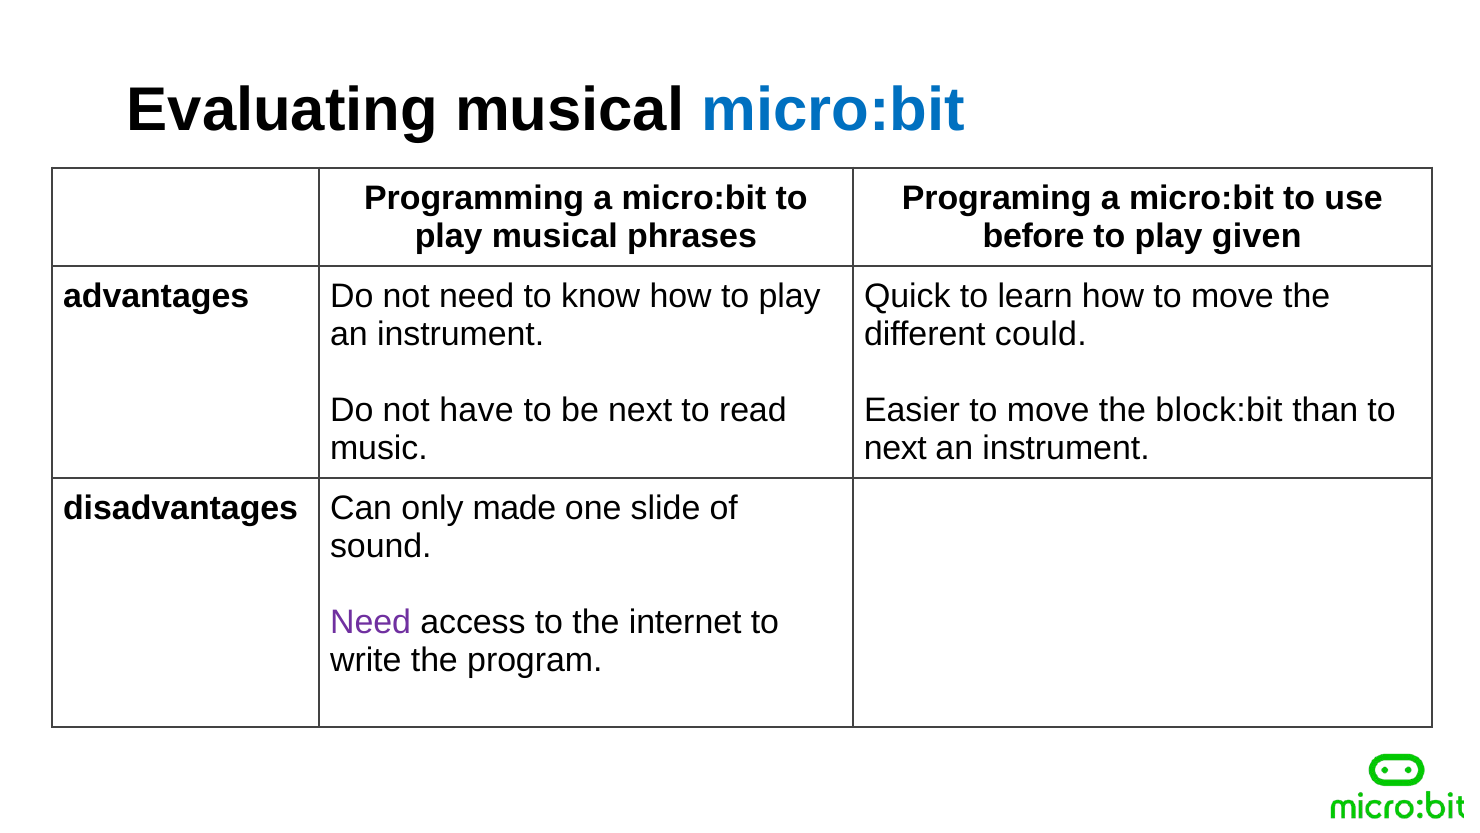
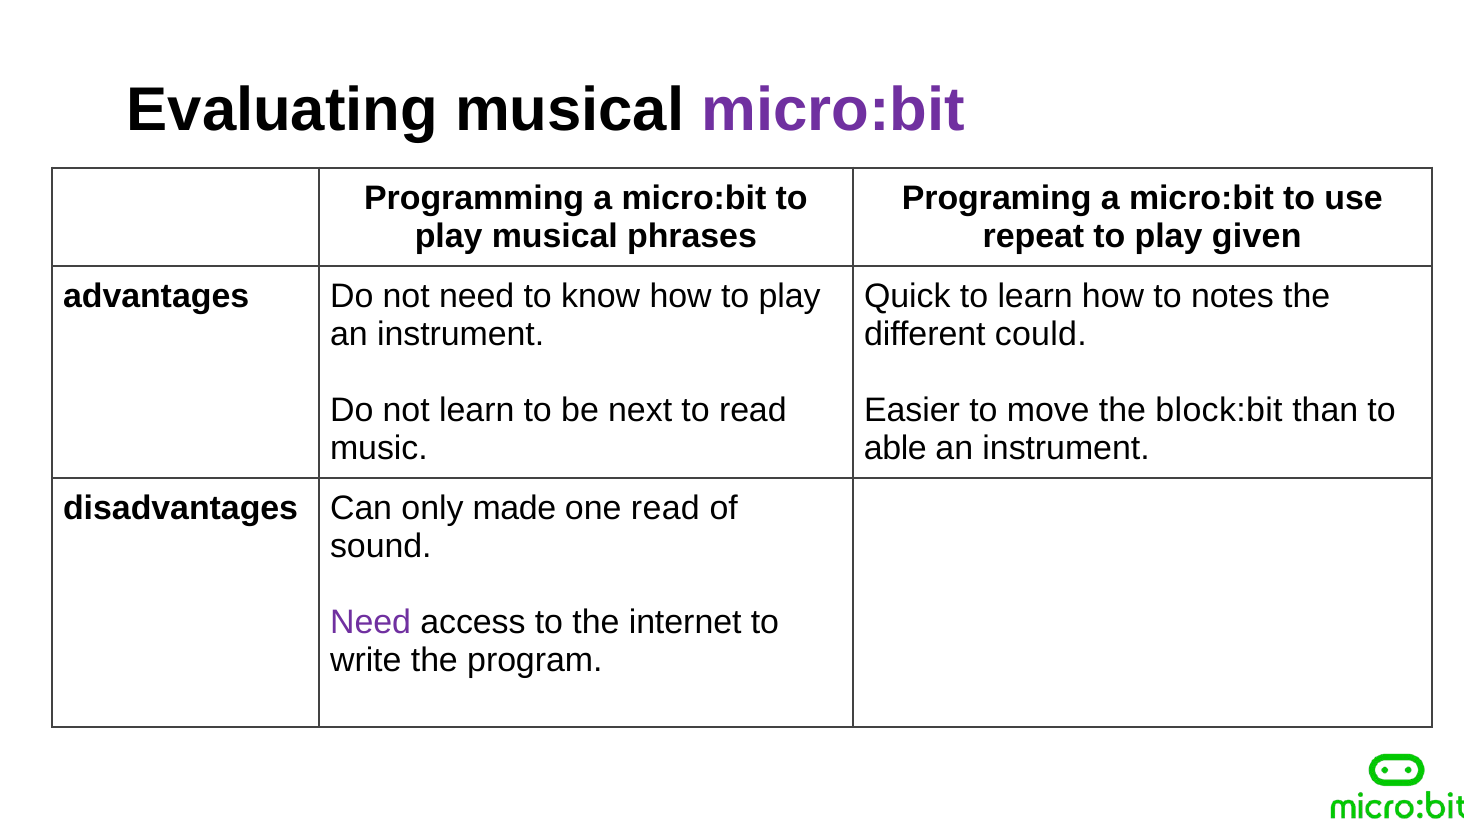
micro:bit at (833, 110) colour: blue -> purple
before: before -> repeat
how to move: move -> notes
not have: have -> learn
next at (895, 448): next -> able
one slide: slide -> read
